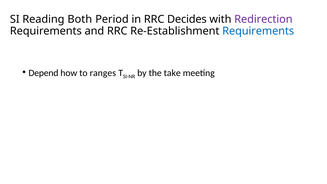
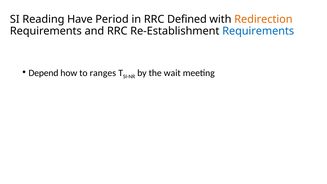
Both: Both -> Have
Decides: Decides -> Defined
Redirection colour: purple -> orange
take: take -> wait
